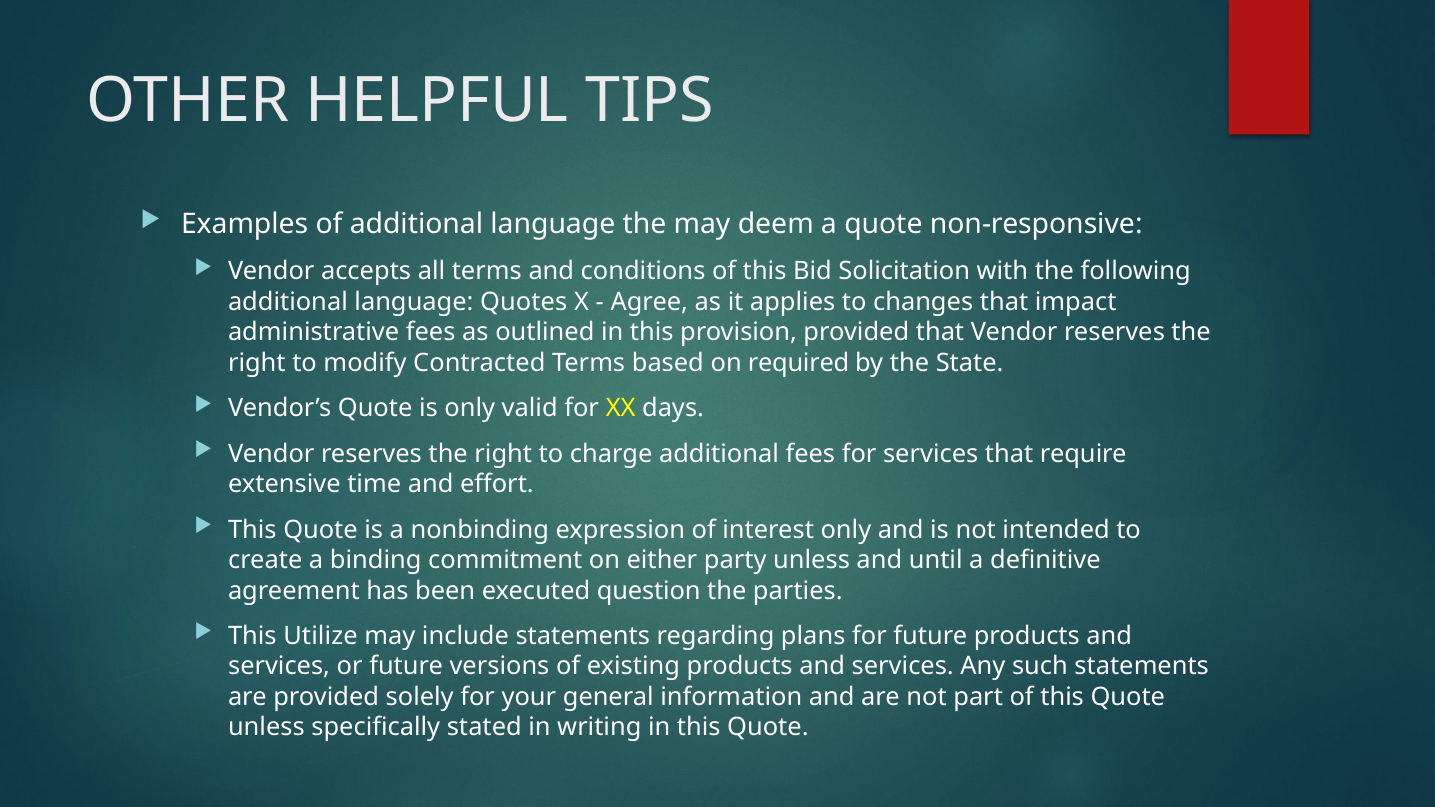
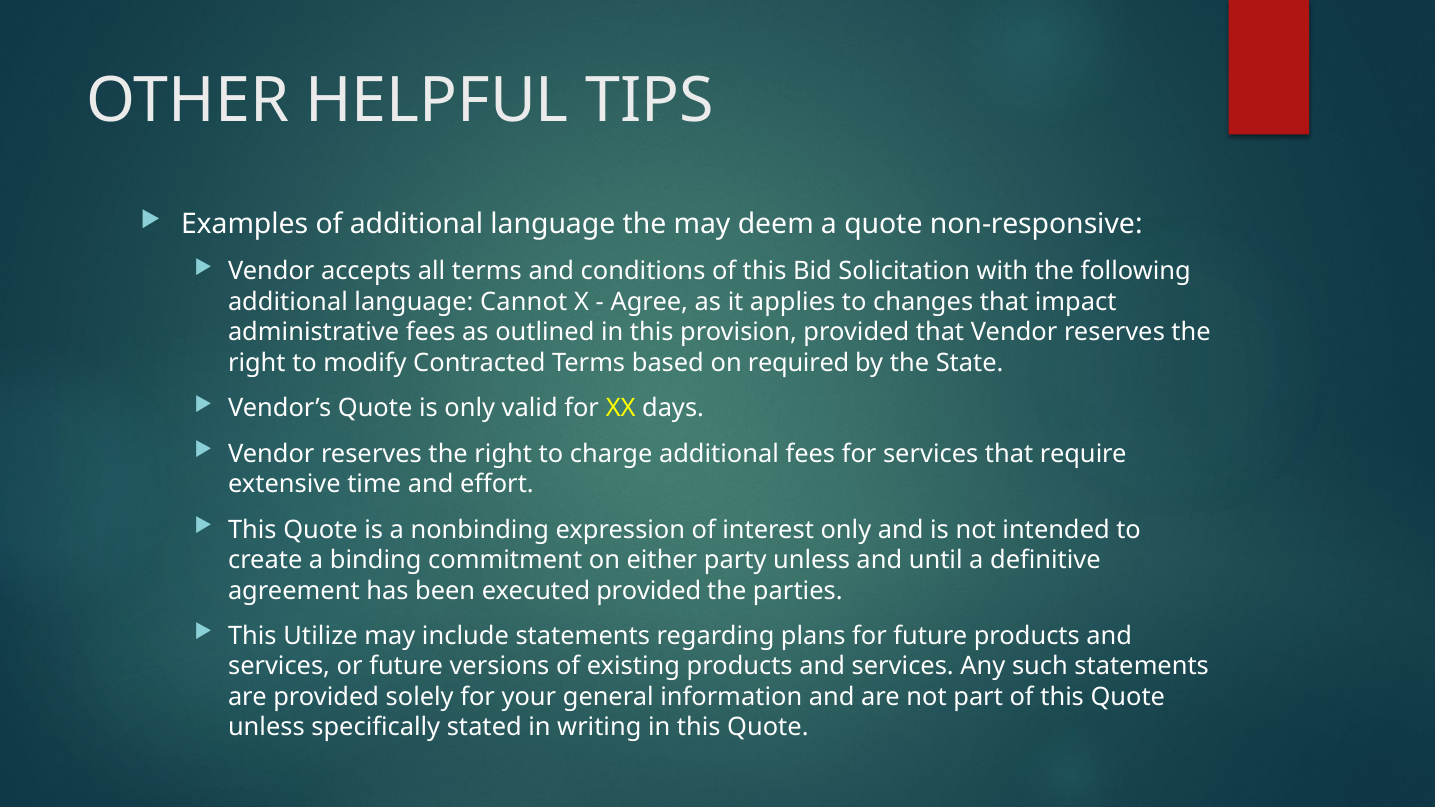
Quotes: Quotes -> Cannot
executed question: question -> provided
